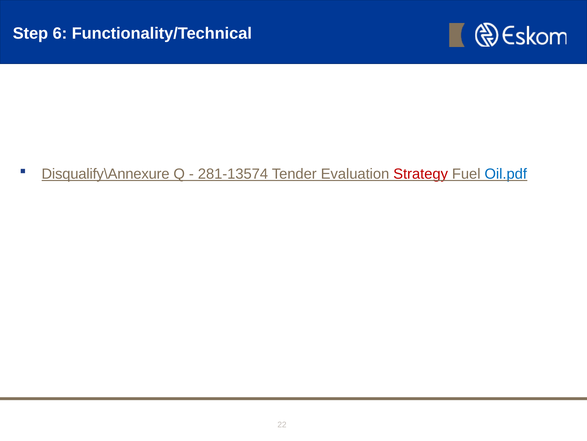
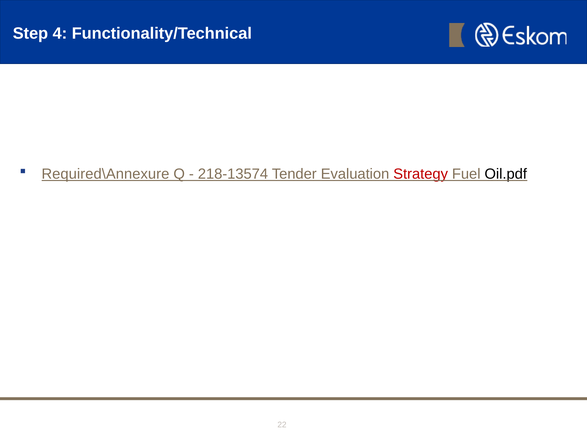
6: 6 -> 4
Disqualify\Annexure: Disqualify\Annexure -> Required\Annexure
281-13574: 281-13574 -> 218-13574
Oil.pdf colour: blue -> black
